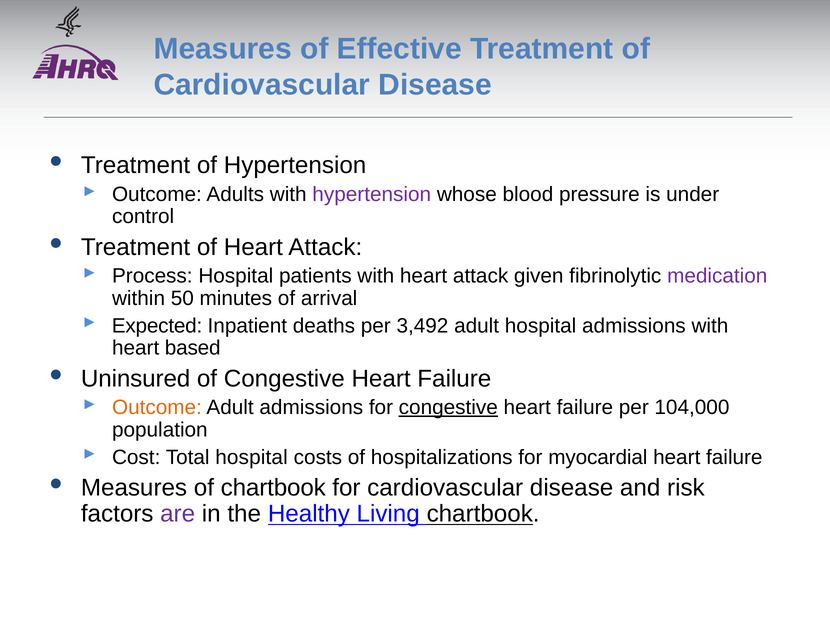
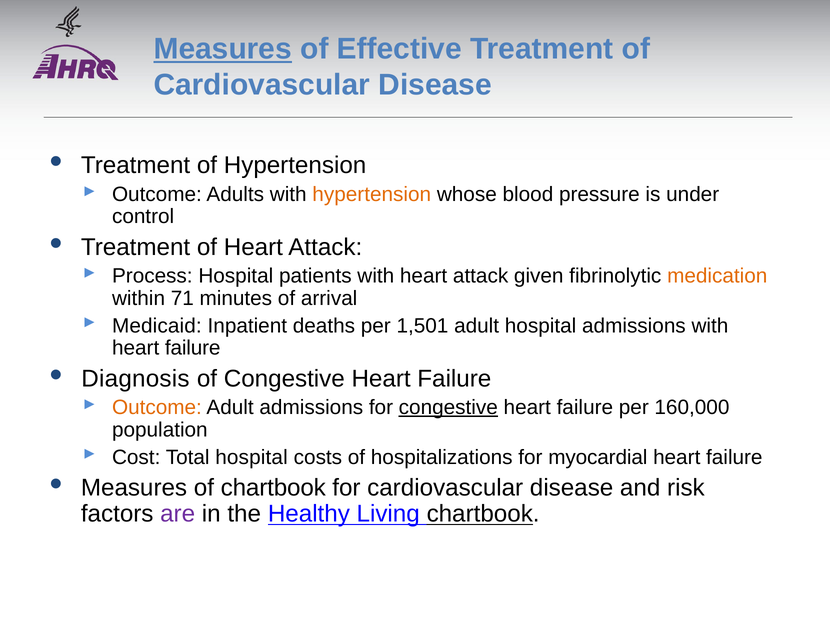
Measures at (223, 49) underline: none -> present
hypertension at (372, 194) colour: purple -> orange
medication colour: purple -> orange
50: 50 -> 71
Expected: Expected -> Medicaid
3,492: 3,492 -> 1,501
based at (193, 348): based -> failure
Uninsured: Uninsured -> Diagnosis
104,000: 104,000 -> 160,000
